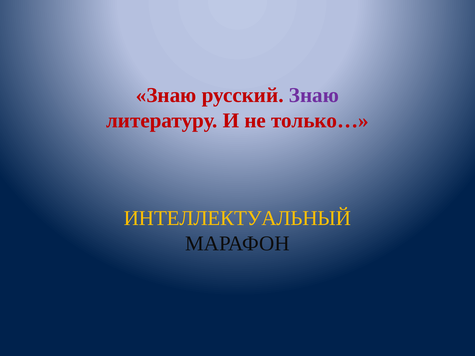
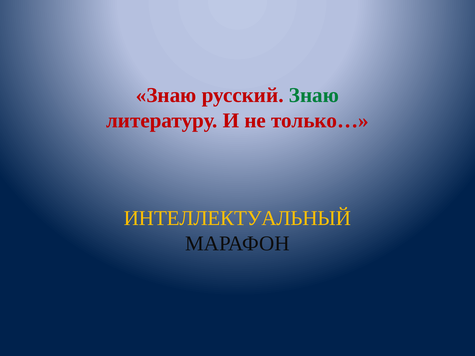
Знаю at (314, 95) colour: purple -> green
